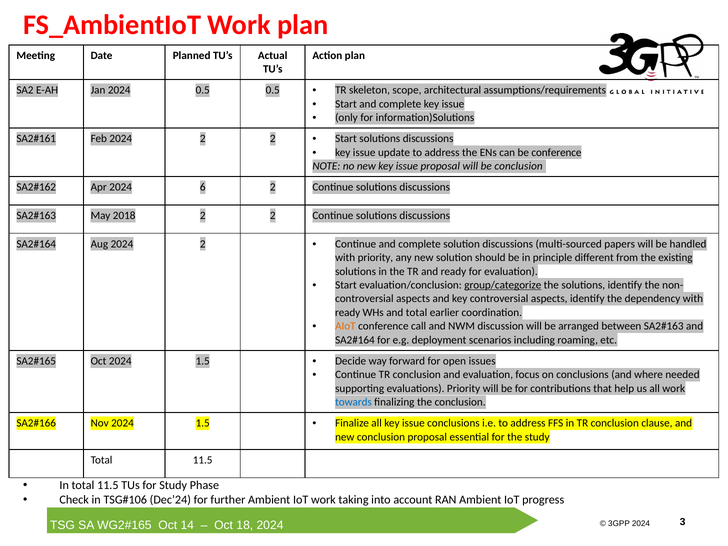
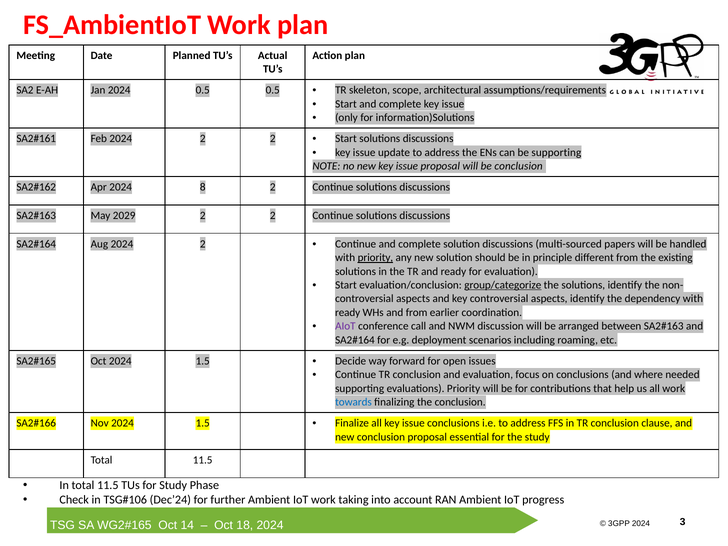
be conference: conference -> supporting
6: 6 -> 8
2018: 2018 -> 2029
priority at (375, 258) underline: none -> present
and total: total -> from
AIoT colour: orange -> purple
